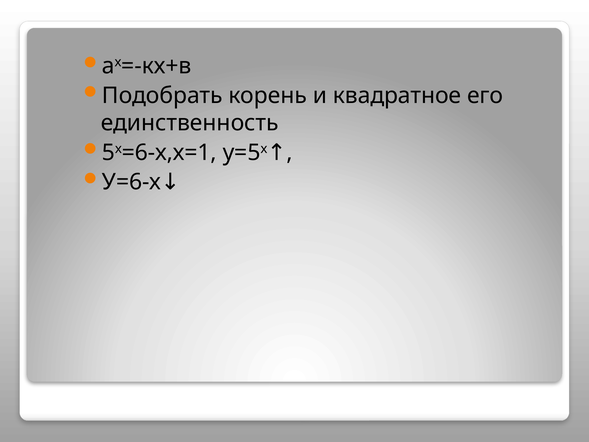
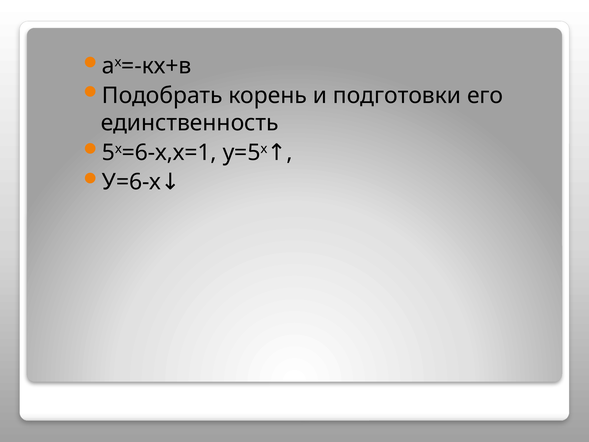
квадратное: квадратное -> подготовки
